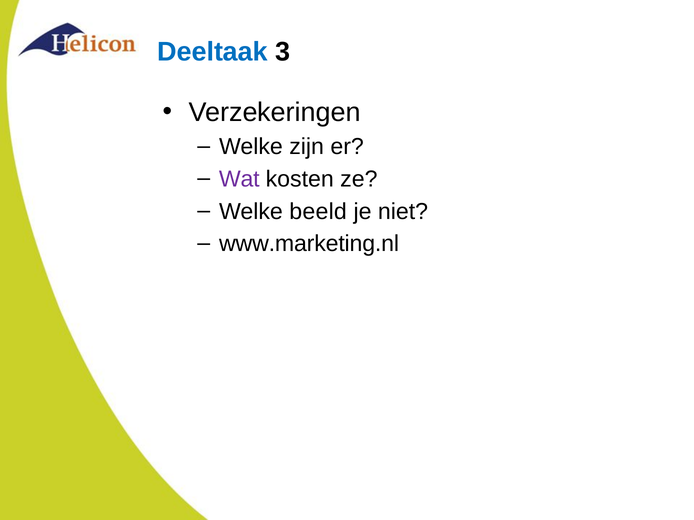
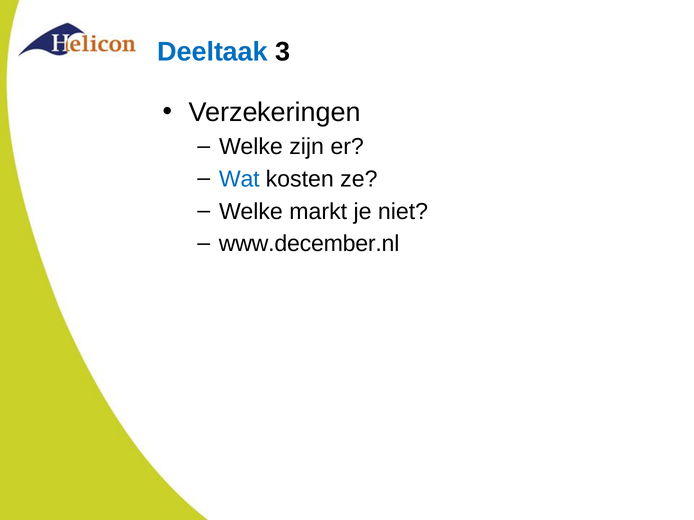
Wat colour: purple -> blue
beeld: beeld -> markt
www.marketing.nl: www.marketing.nl -> www.december.nl
